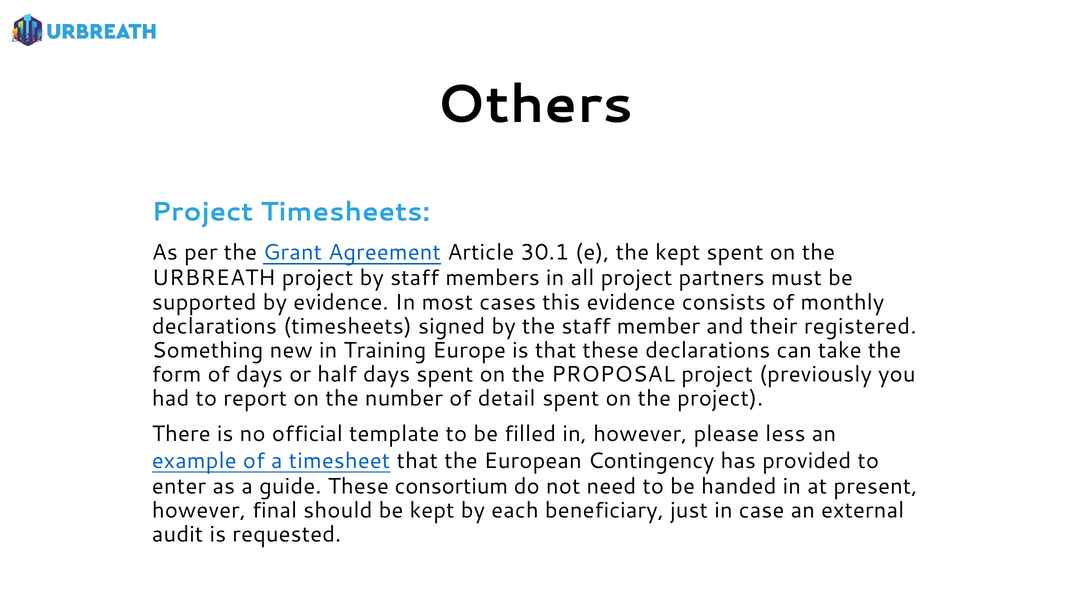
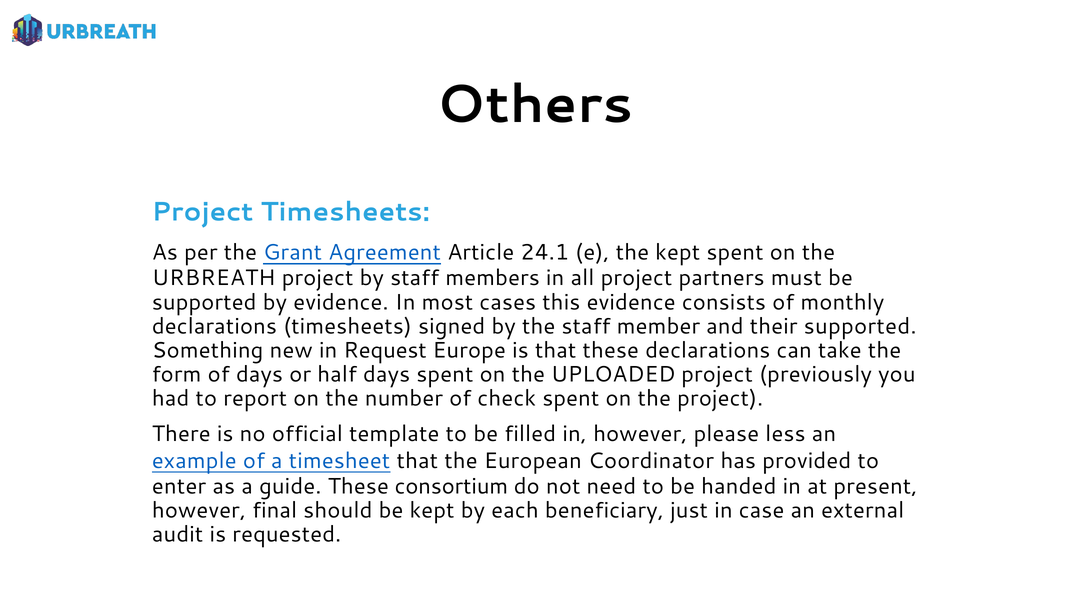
30.1: 30.1 -> 24.1
their registered: registered -> supported
Training: Training -> Request
PROPOSAL: PROPOSAL -> UPLOADED
detail: detail -> check
Contingency: Contingency -> Coordinator
